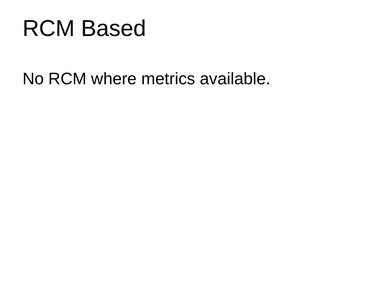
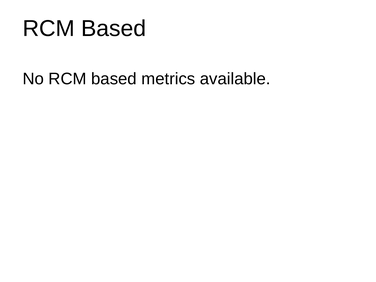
No RCM where: where -> based
